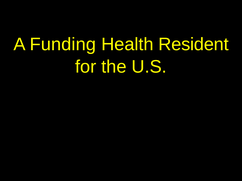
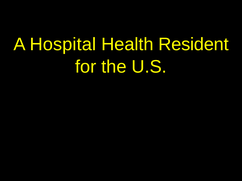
Funding: Funding -> Hospital
